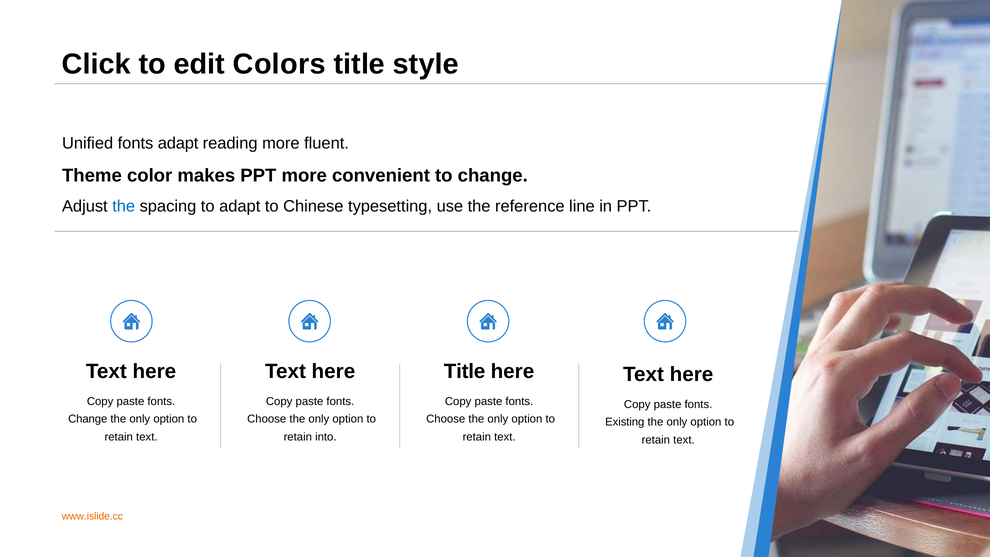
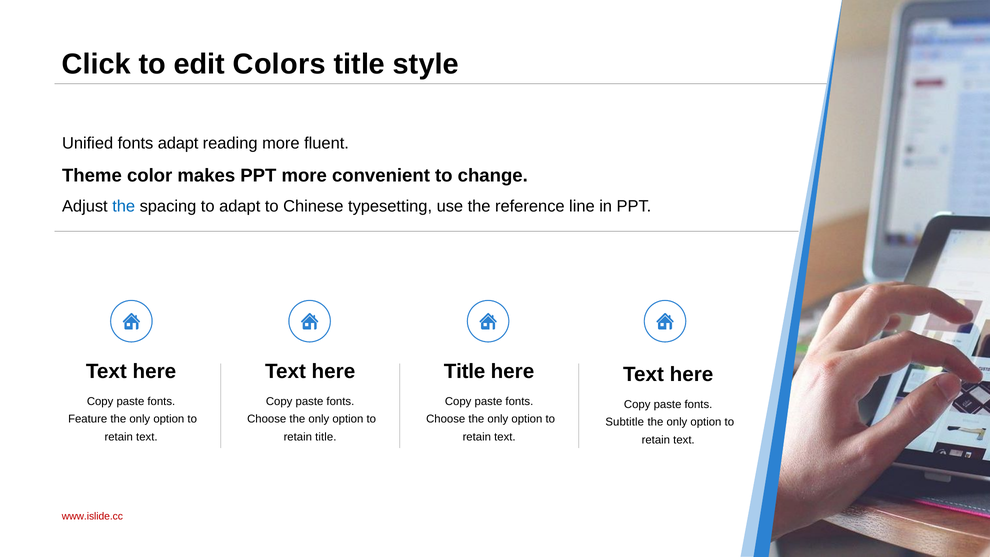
Change at (88, 419): Change -> Feature
Existing: Existing -> Subtitle
retain into: into -> title
www.islide.cc colour: orange -> red
